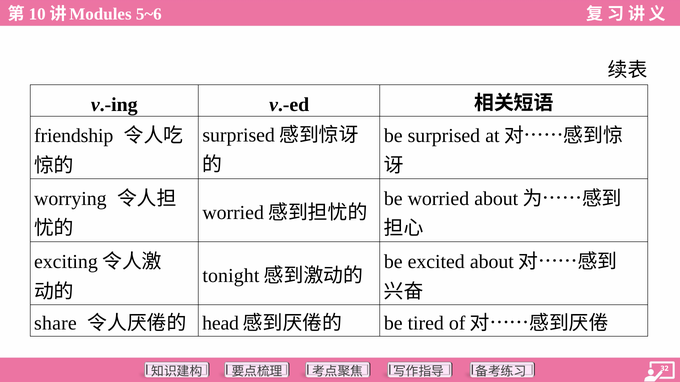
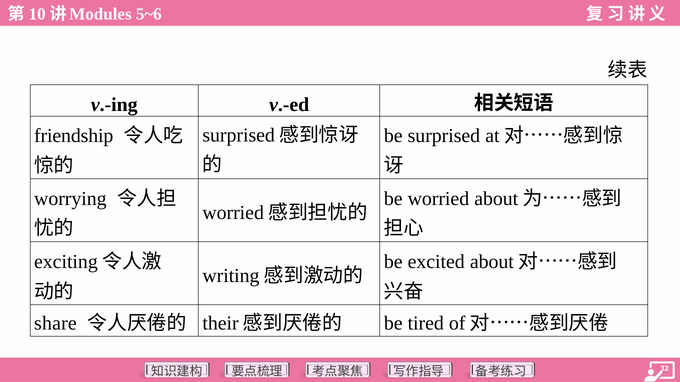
tonight: tonight -> writing
head: head -> their
